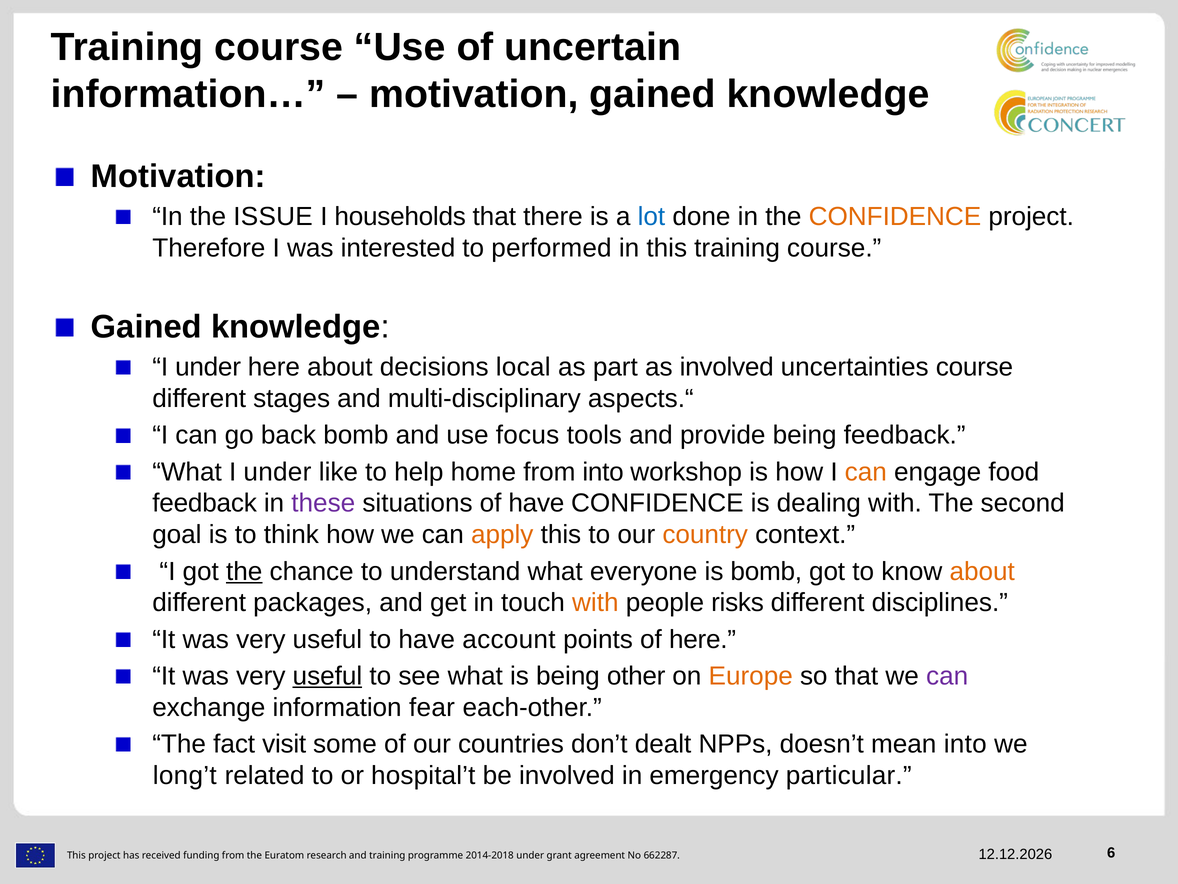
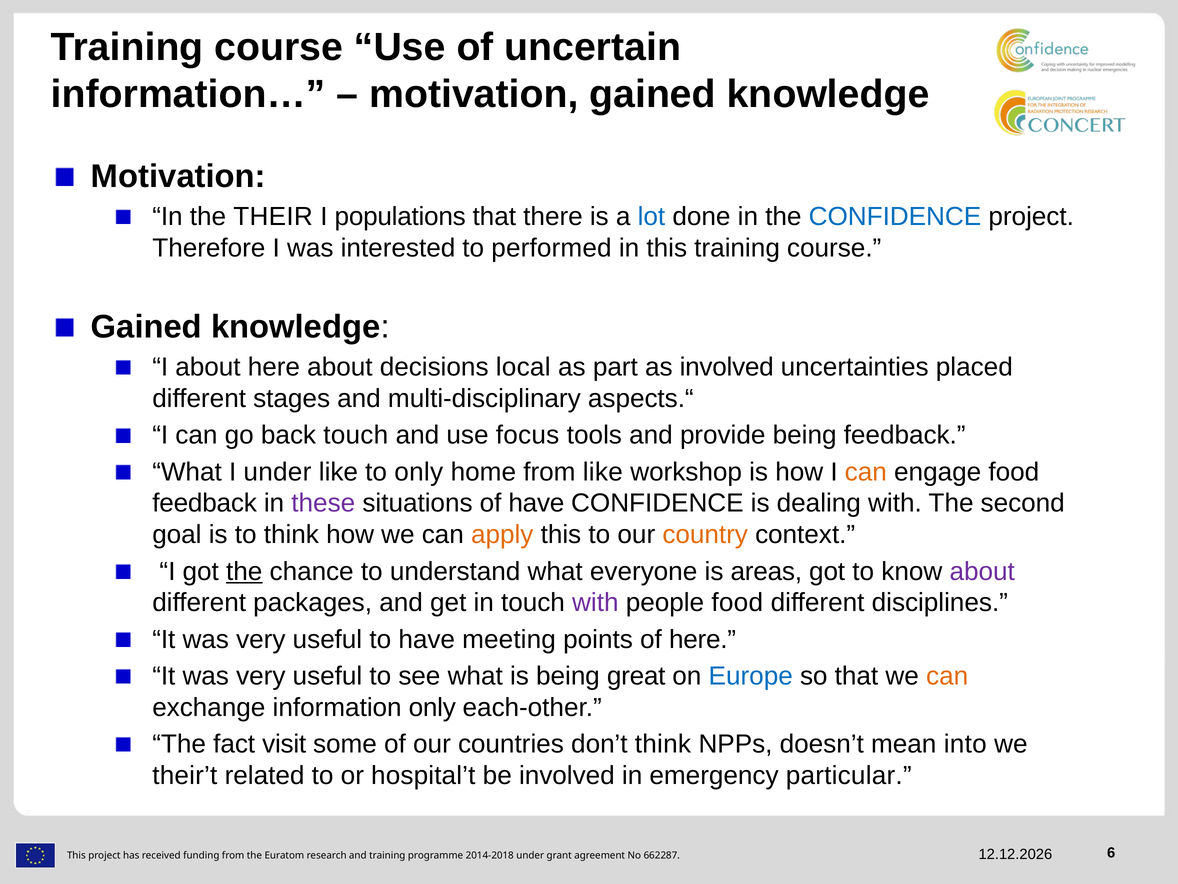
ISSUE: ISSUE -> THEIR
households: households -> populations
CONFIDENCE at (895, 216) colour: orange -> blue
under at (208, 367): under -> about
uncertainties course: course -> placed
back bomb: bomb -> touch
to help: help -> only
from into: into -> like
is bomb: bomb -> areas
about at (982, 571) colour: orange -> purple
with at (595, 602) colour: orange -> purple
people risks: risks -> food
account: account -> meeting
useful at (327, 676) underline: present -> none
other: other -> great
Europe colour: orange -> blue
can at (947, 676) colour: purple -> orange
information fear: fear -> only
don’t dealt: dealt -> think
long’t: long’t -> their’t
